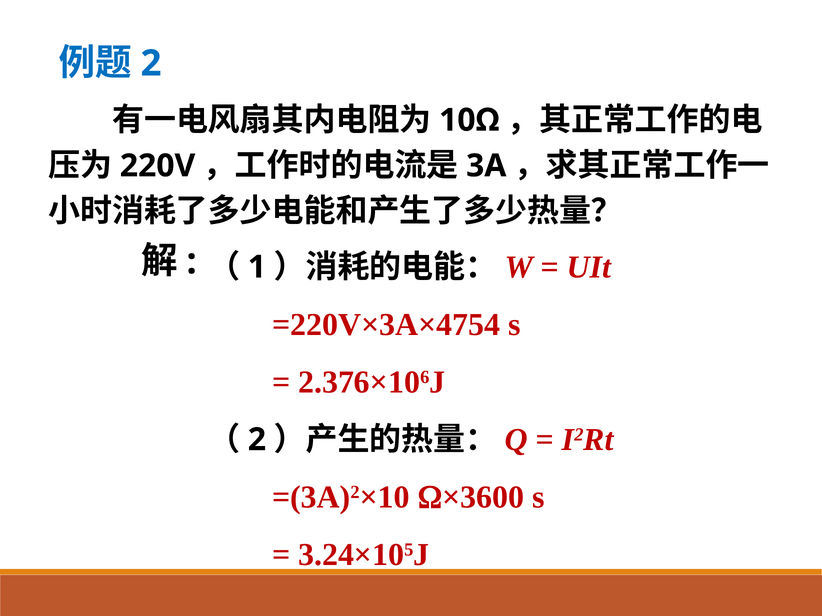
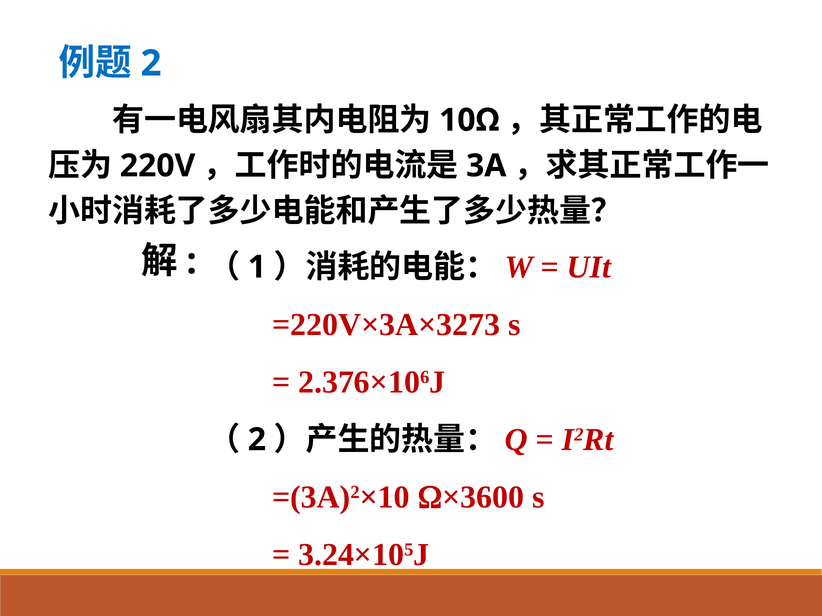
=220V×3A×4754: =220V×3A×4754 -> =220V×3A×3273
